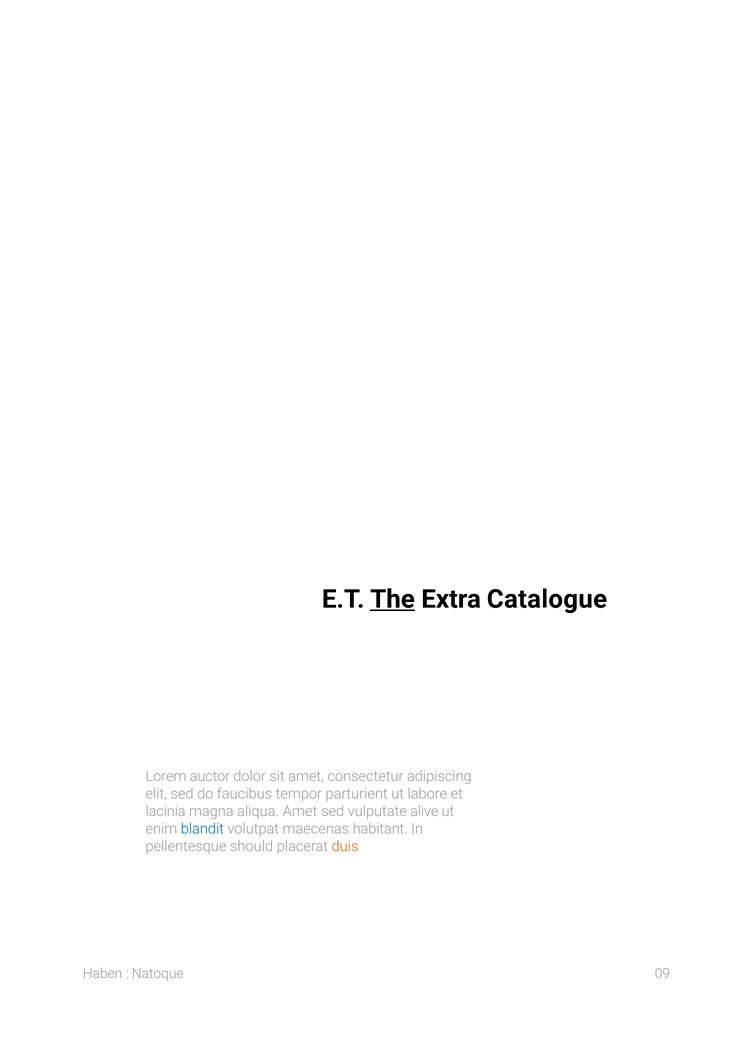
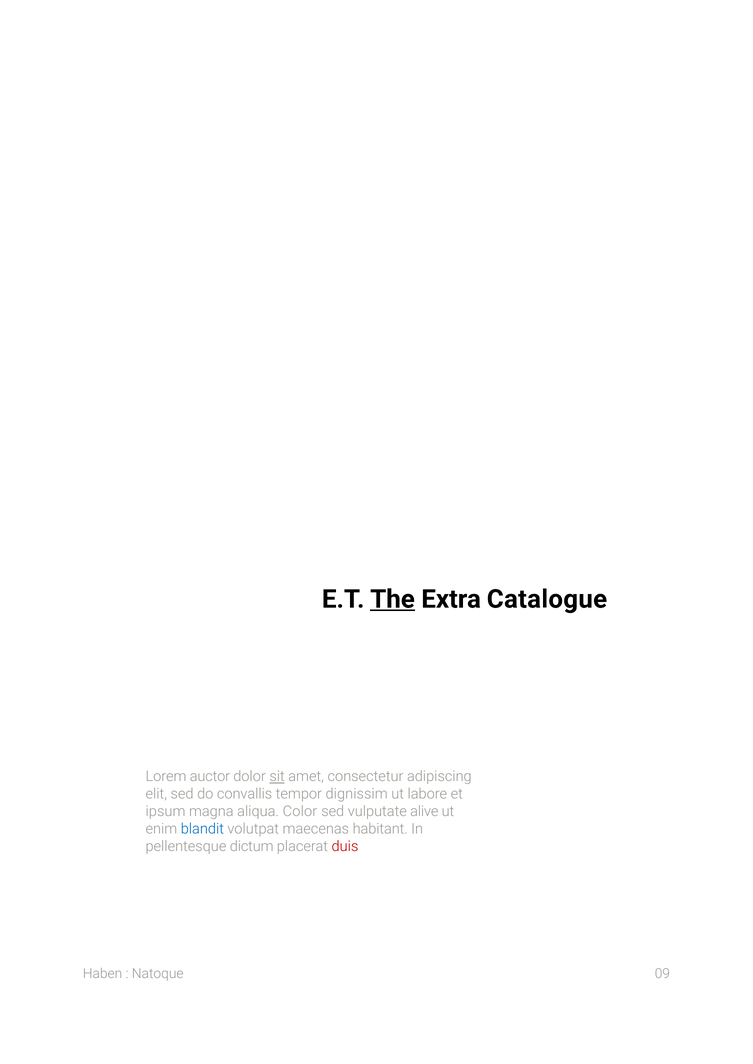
sit underline: none -> present
faucibus: faucibus -> convallis
parturient: parturient -> dignissim
lacinia: lacinia -> ipsum
aliqua Amet: Amet -> Color
should: should -> dictum
duis colour: orange -> red
